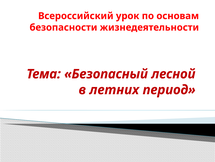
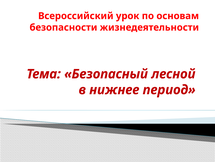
летних: летних -> нижнее
